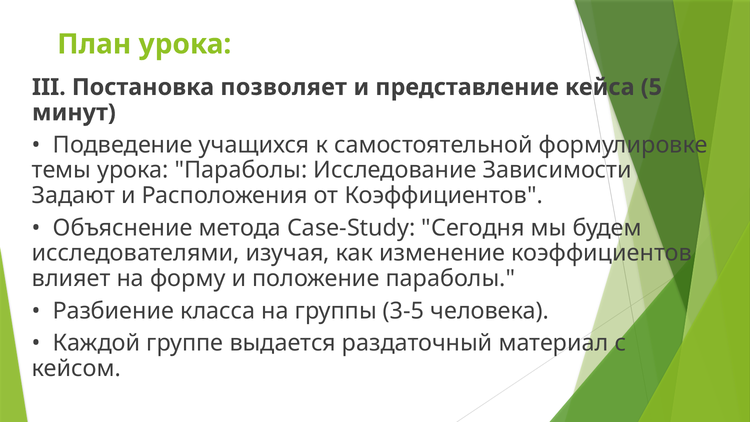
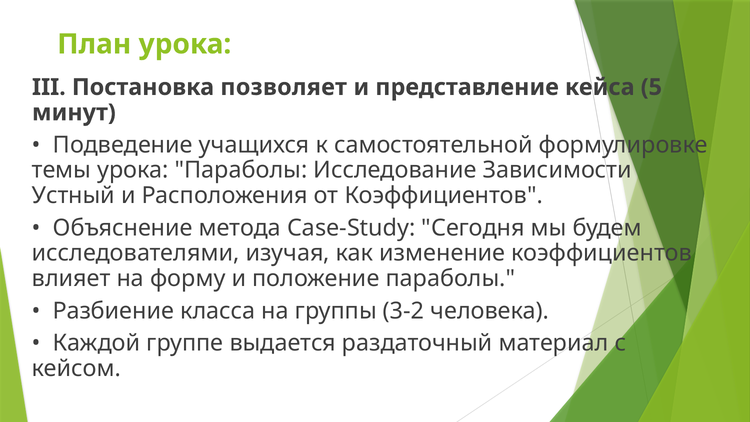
Задают: Задают -> Устный
3-5: 3-5 -> 3-2
